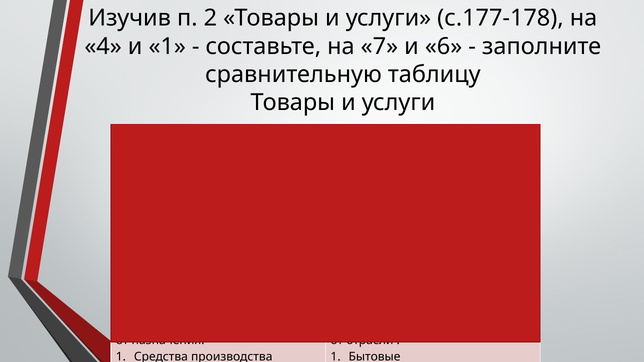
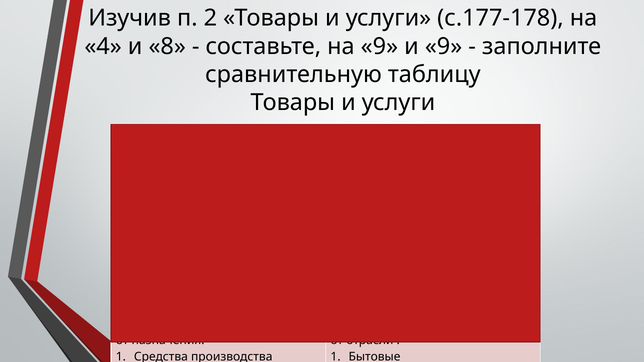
и 1: 1 -> 8
на 7: 7 -> 9
и 6: 6 -> 9
